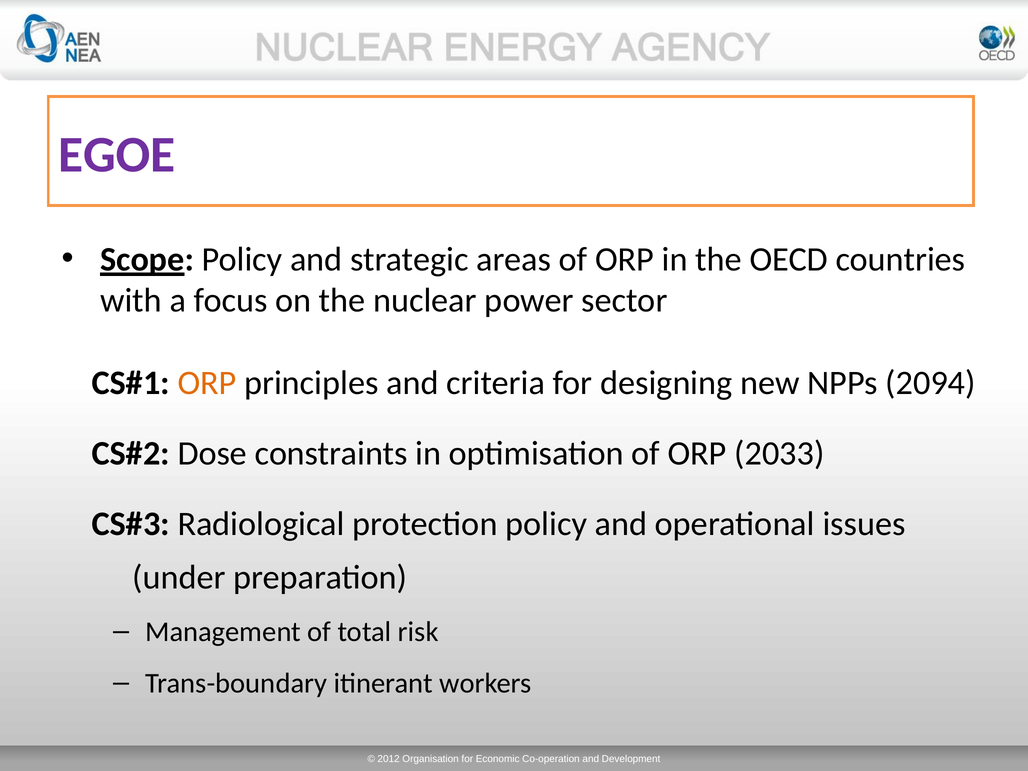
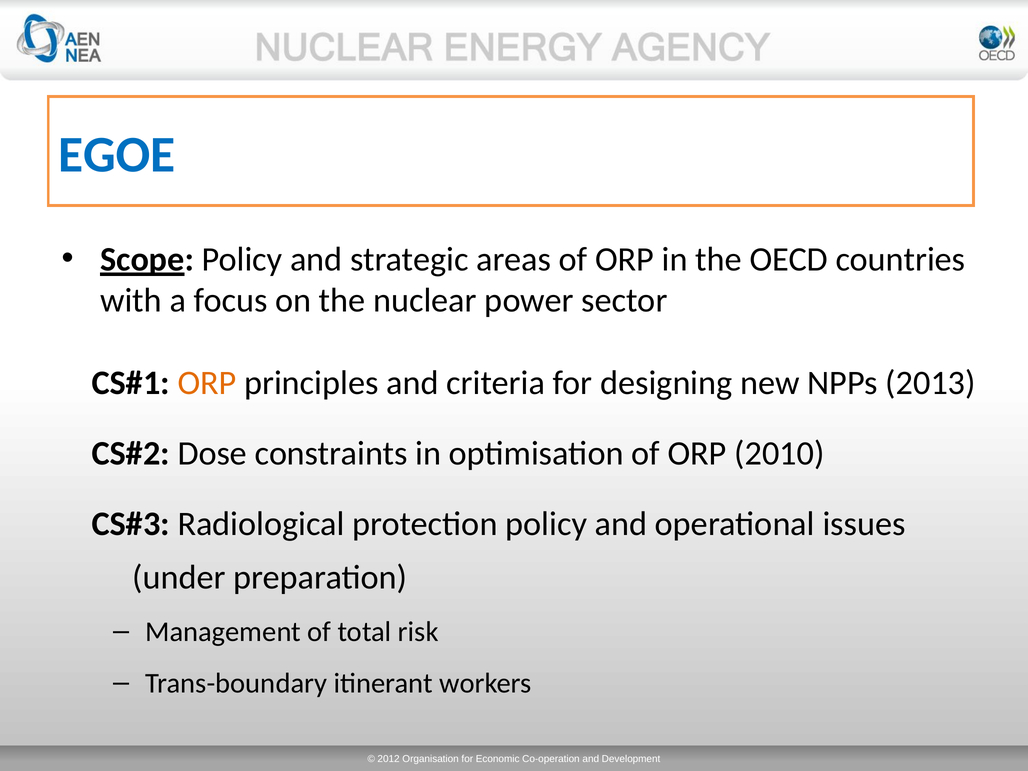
EGOE colour: purple -> blue
2094: 2094 -> 2013
2033: 2033 -> 2010
